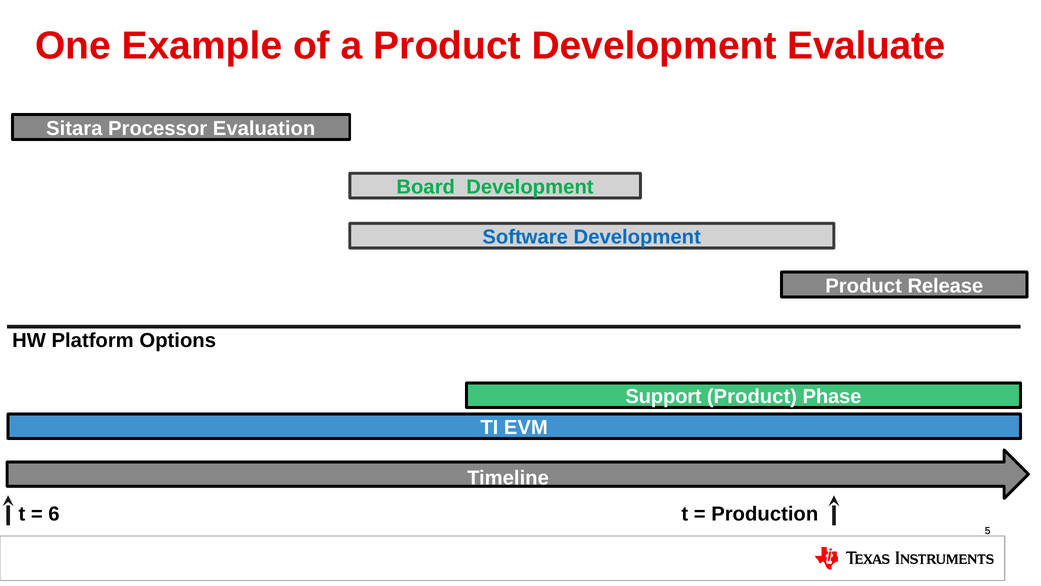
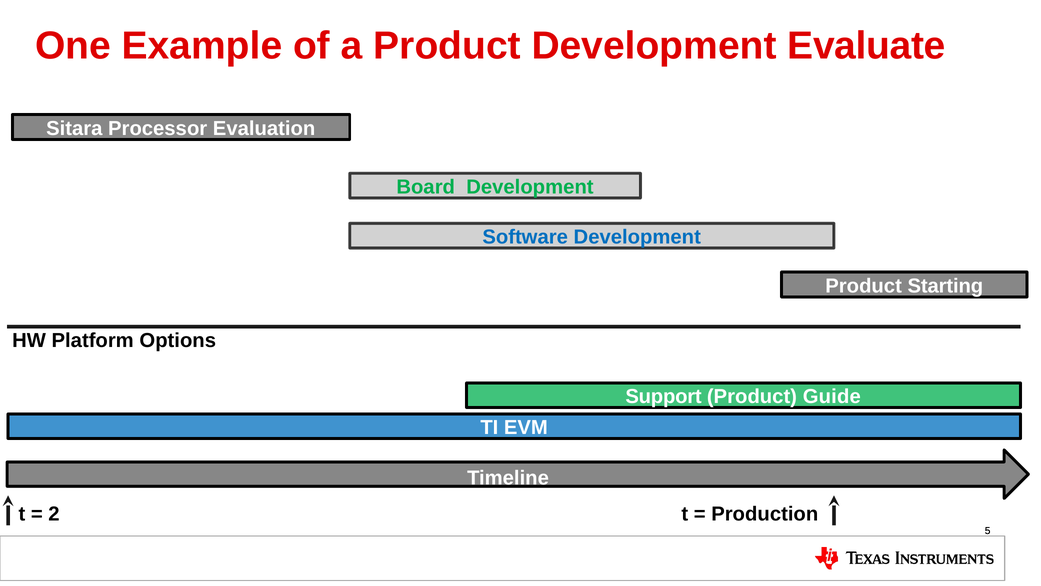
Release: Release -> Starting
Phase: Phase -> Guide
6: 6 -> 2
